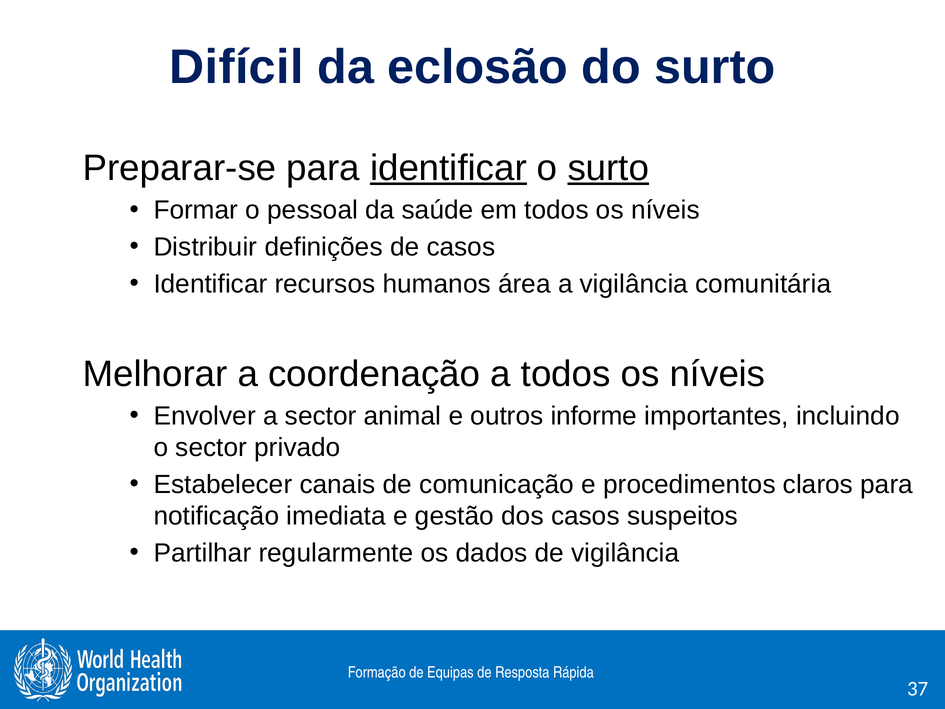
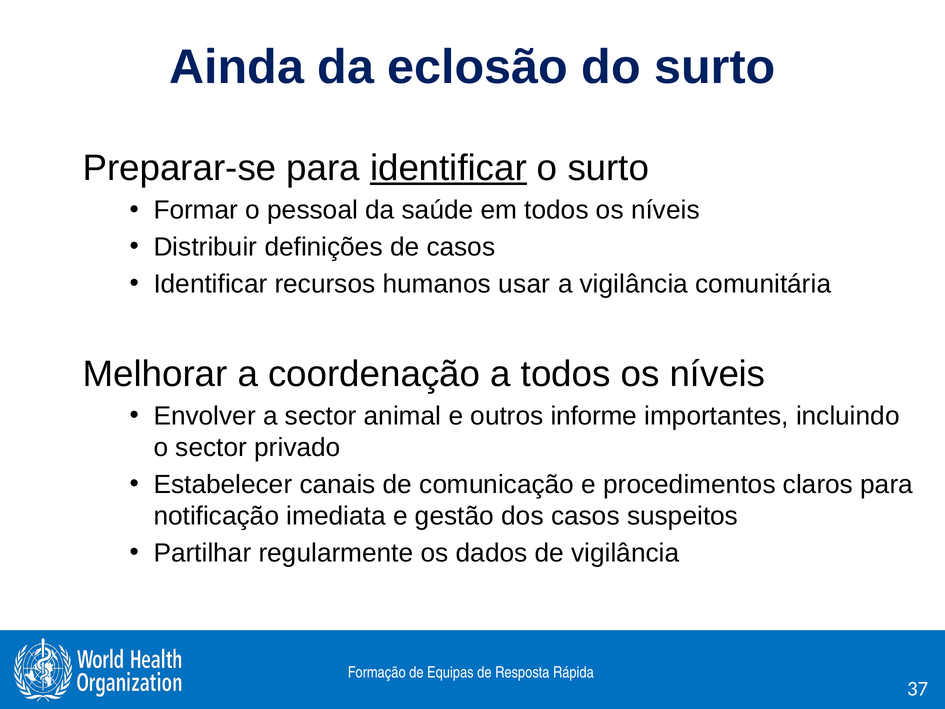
Difícil: Difícil -> Ainda
surto at (608, 168) underline: present -> none
área: área -> usar
